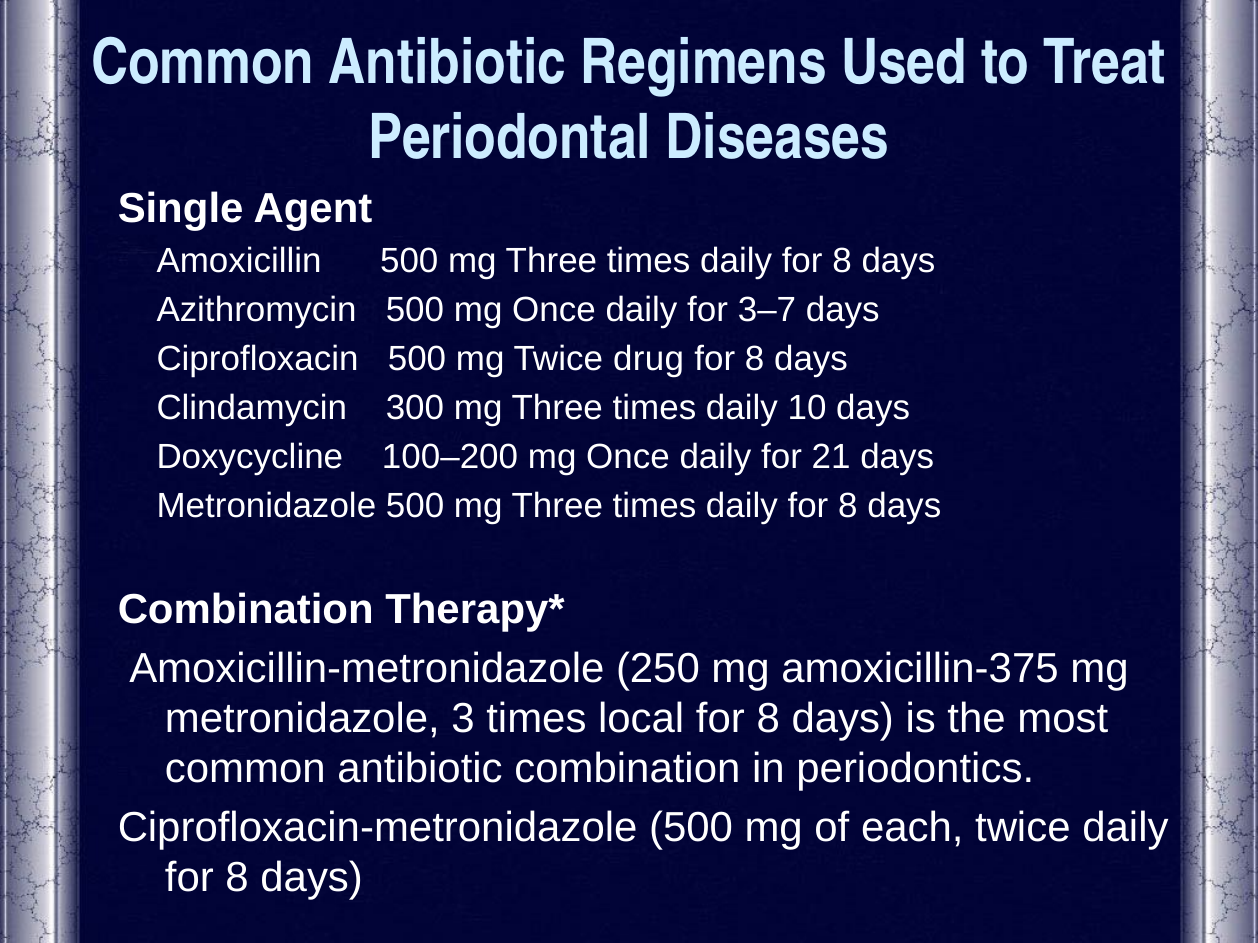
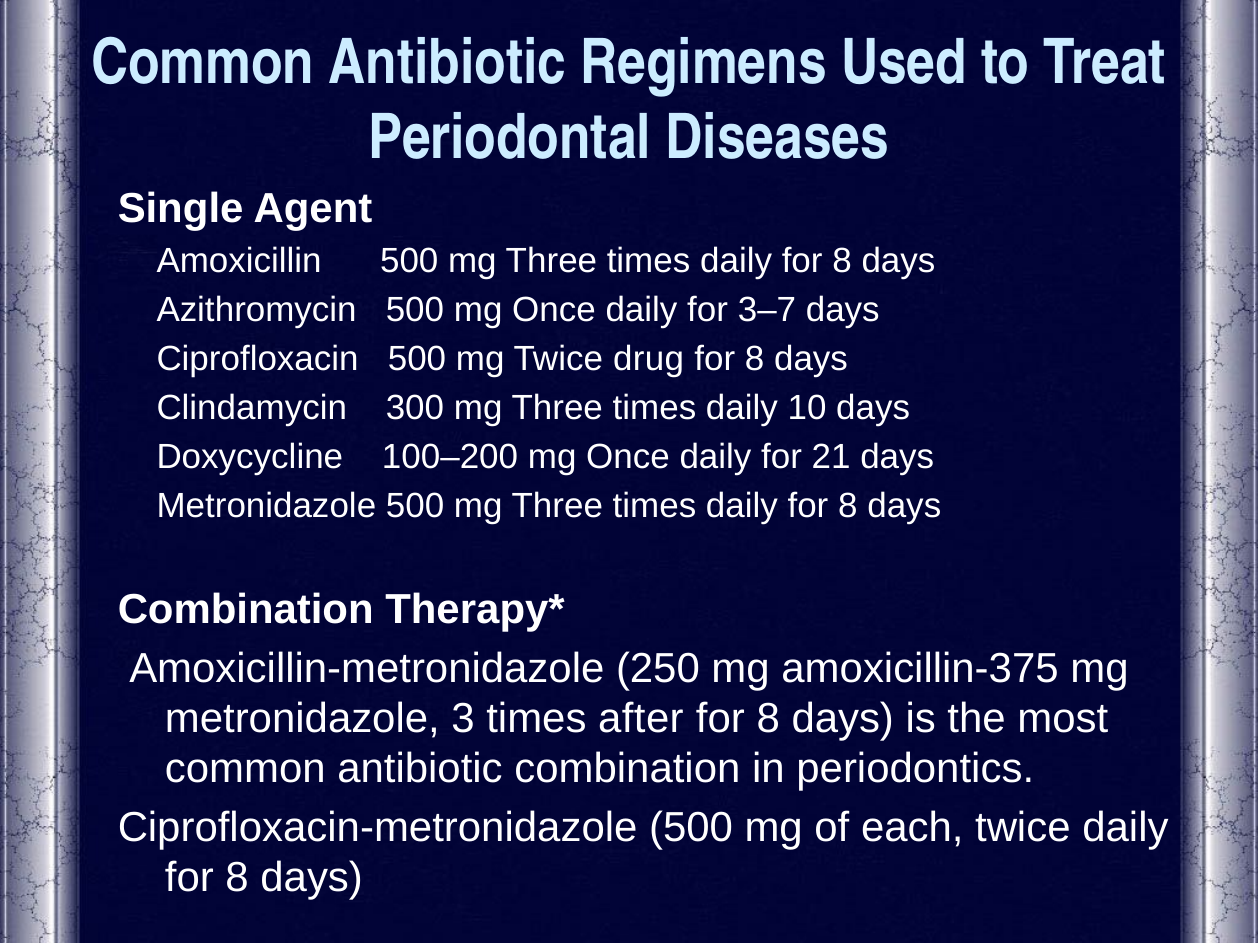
local: local -> after
